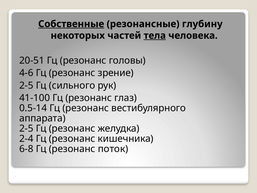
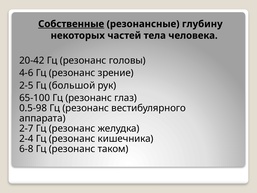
тела underline: present -> none
20-51: 20-51 -> 20-42
сильного: сильного -> большой
41-100: 41-100 -> 65-100
0.5-14: 0.5-14 -> 0.5-98
2-5 at (26, 128): 2-5 -> 2-7
поток: поток -> таком
